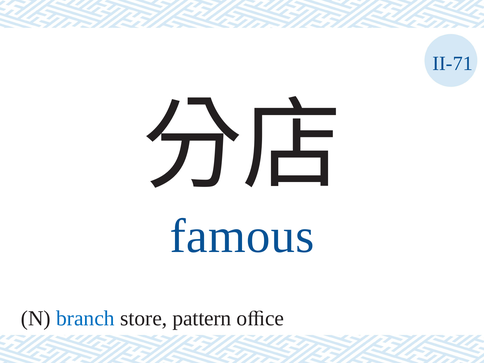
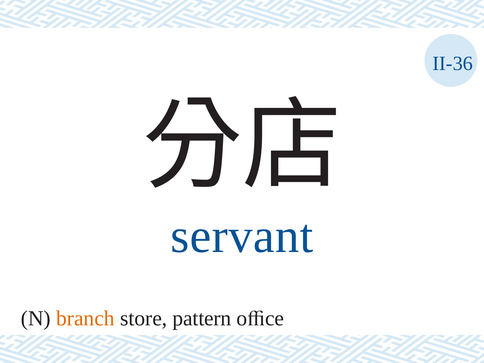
II-71: II-71 -> II-36
famous: famous -> servant
branch colour: blue -> orange
